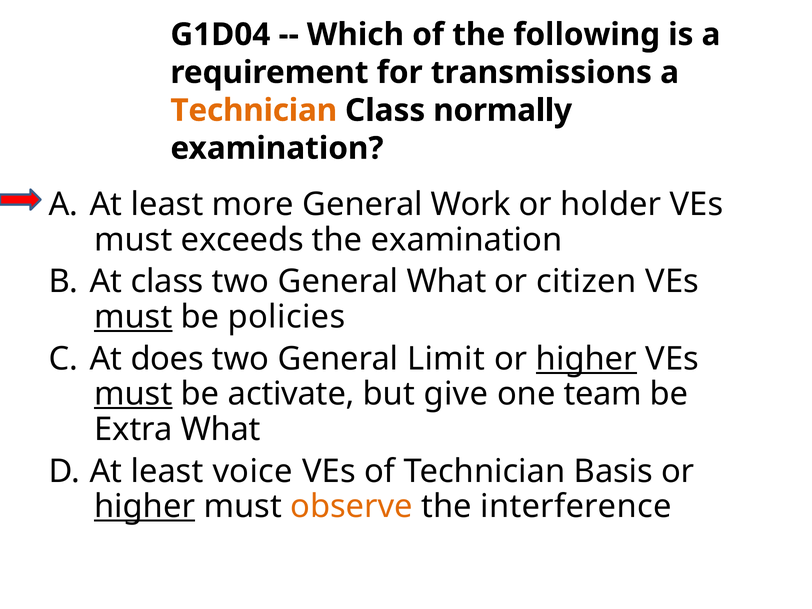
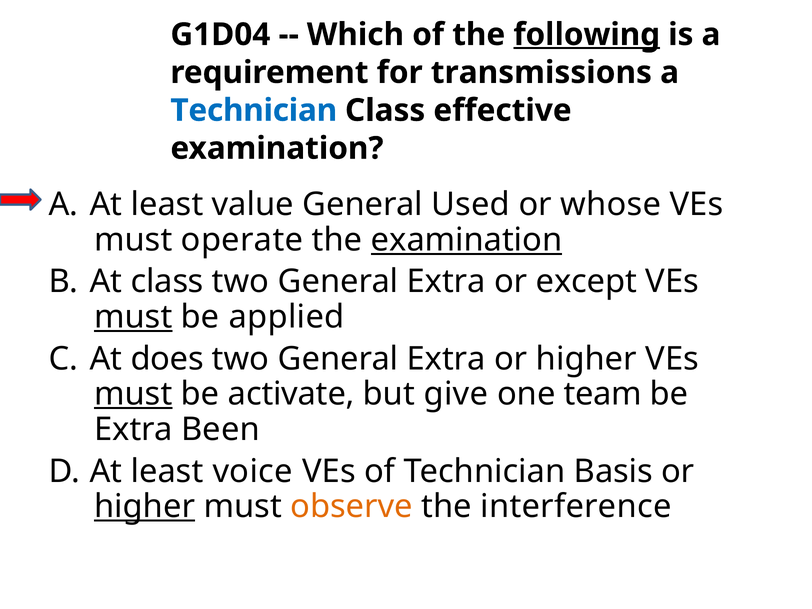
following underline: none -> present
Technician at (254, 110) colour: orange -> blue
normally: normally -> effective
more: more -> value
Work: Work -> Used
holder: holder -> whose
exceeds: exceeds -> operate
examination at (467, 240) underline: none -> present
What at (446, 282): What -> Extra
citizen: citizen -> except
policies: policies -> applied
Limit at (446, 359): Limit -> Extra
higher at (586, 359) underline: present -> none
Extra What: What -> Been
